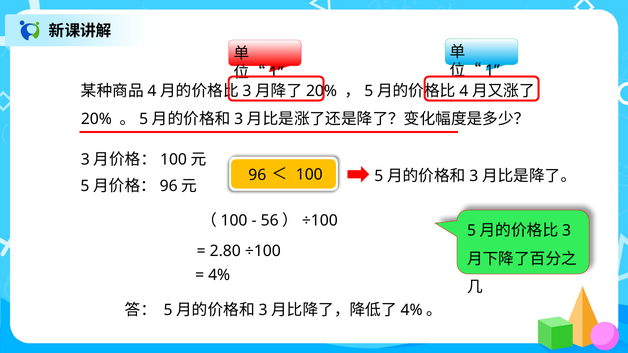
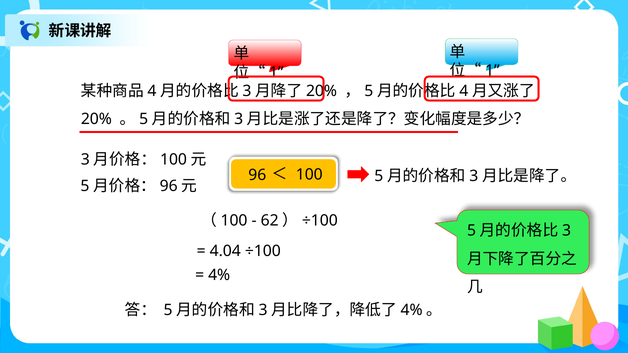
56: 56 -> 62
2.80: 2.80 -> 4.04
